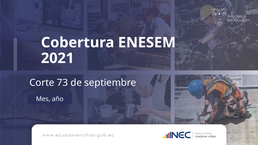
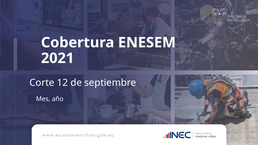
73: 73 -> 12
